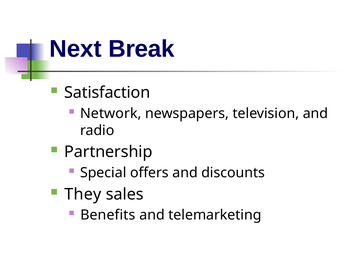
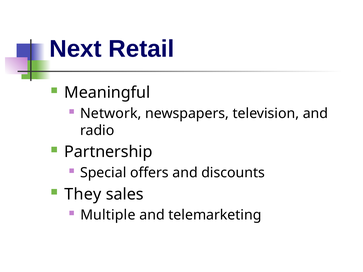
Break: Break -> Retail
Satisfaction: Satisfaction -> Meaningful
Benefits: Benefits -> Multiple
